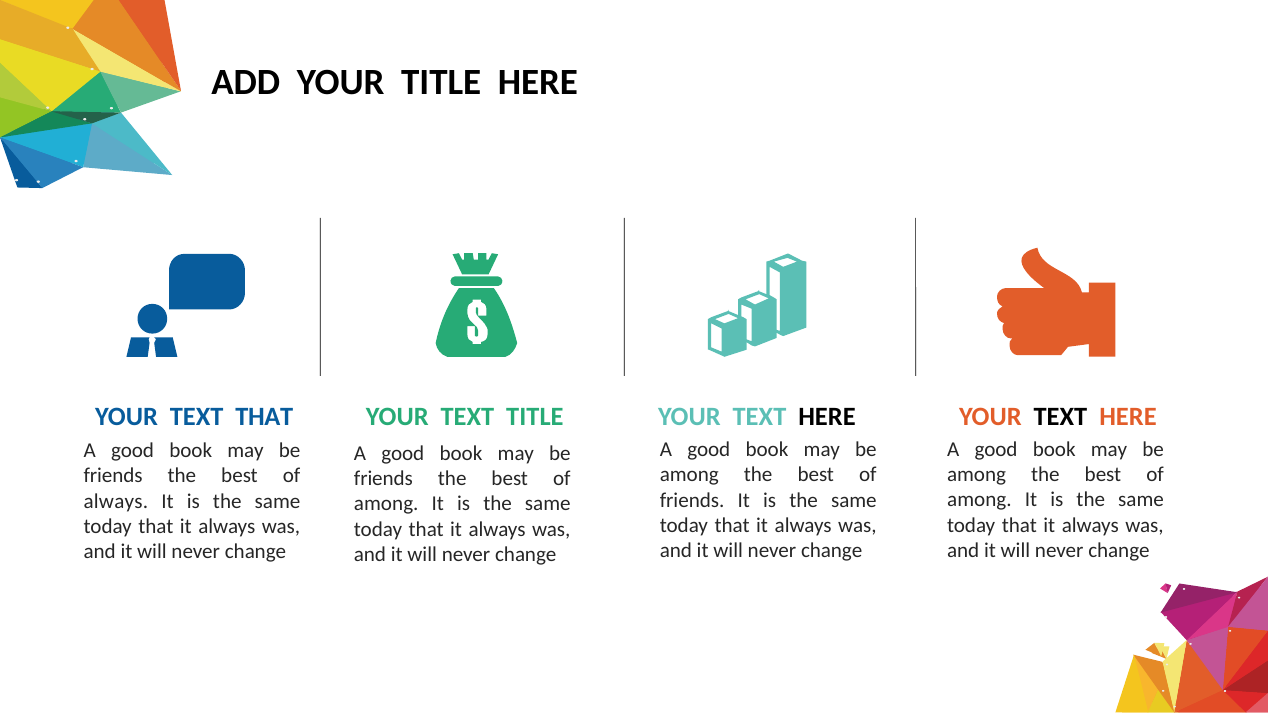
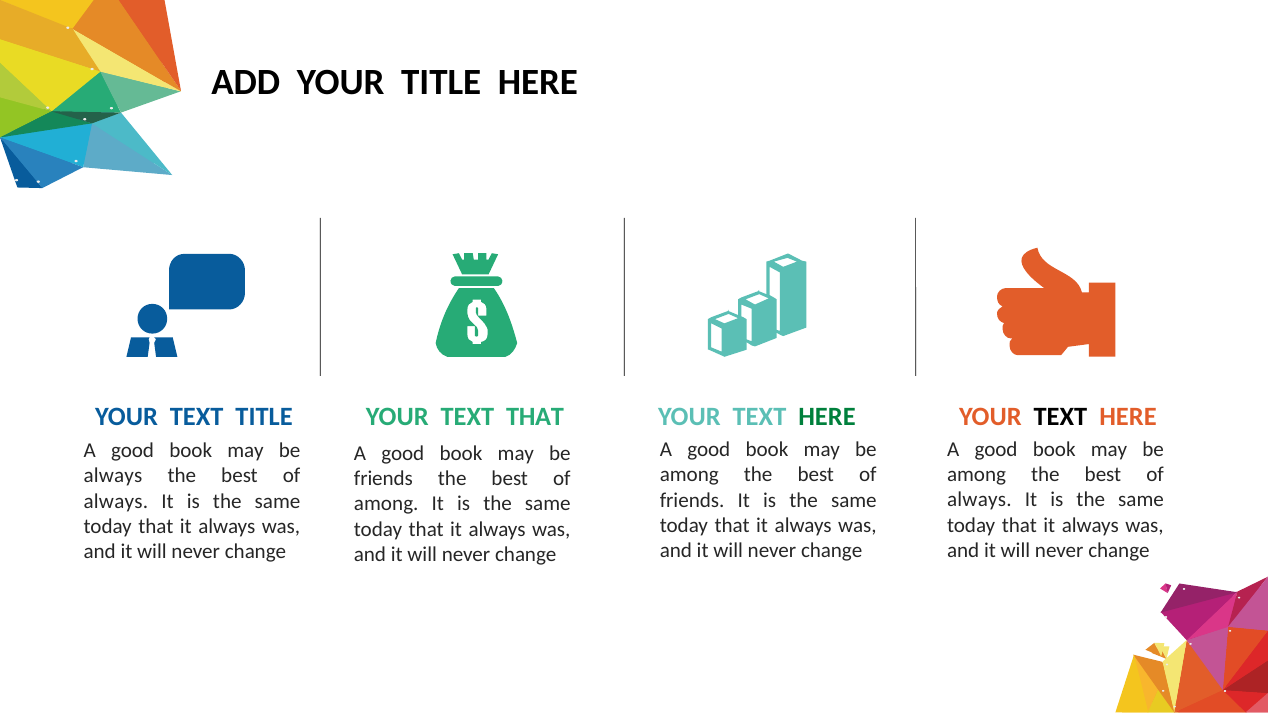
TEXT THAT: THAT -> TITLE
TEXT TITLE: TITLE -> THAT
HERE at (827, 417) colour: black -> green
friends at (113, 476): friends -> always
among at (979, 500): among -> always
